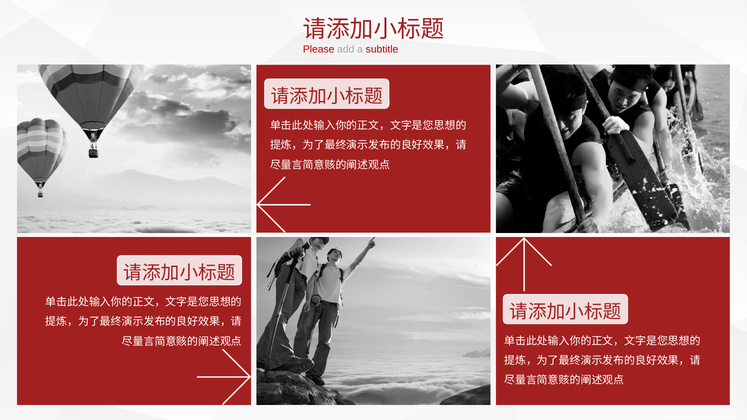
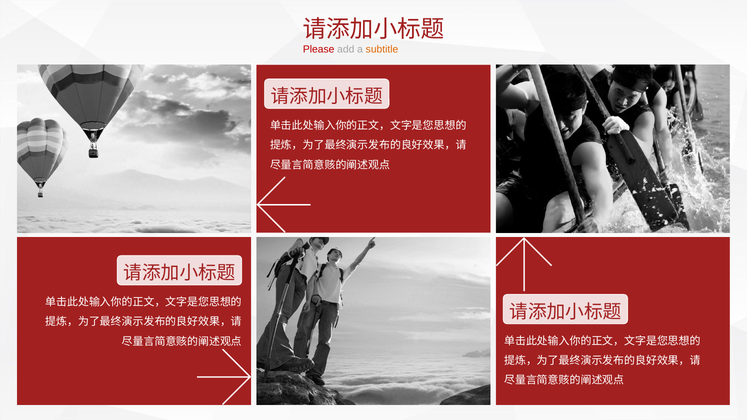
subtitle colour: red -> orange
